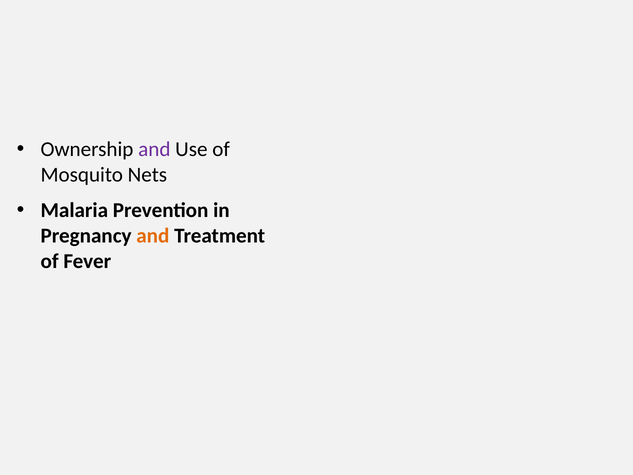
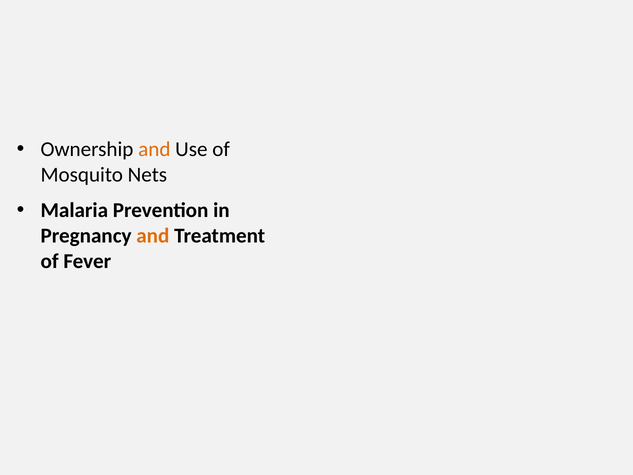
and at (154, 149) colour: purple -> orange
